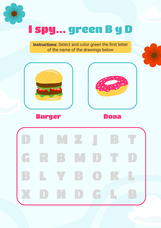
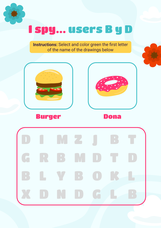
spy… green: green -> users
